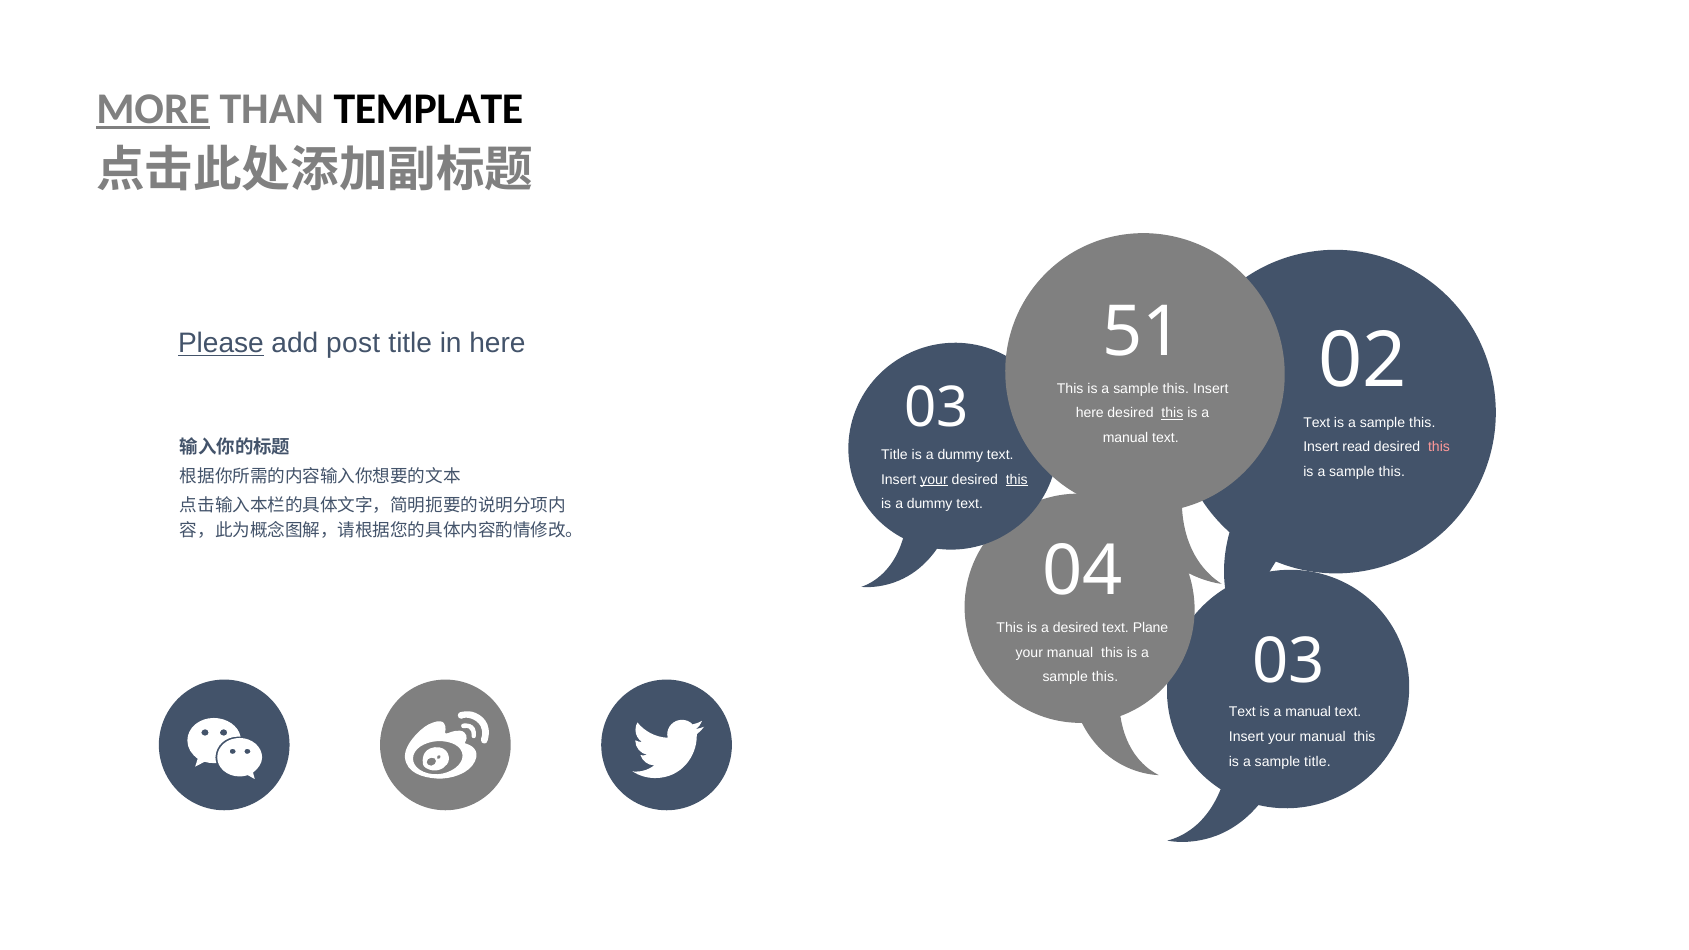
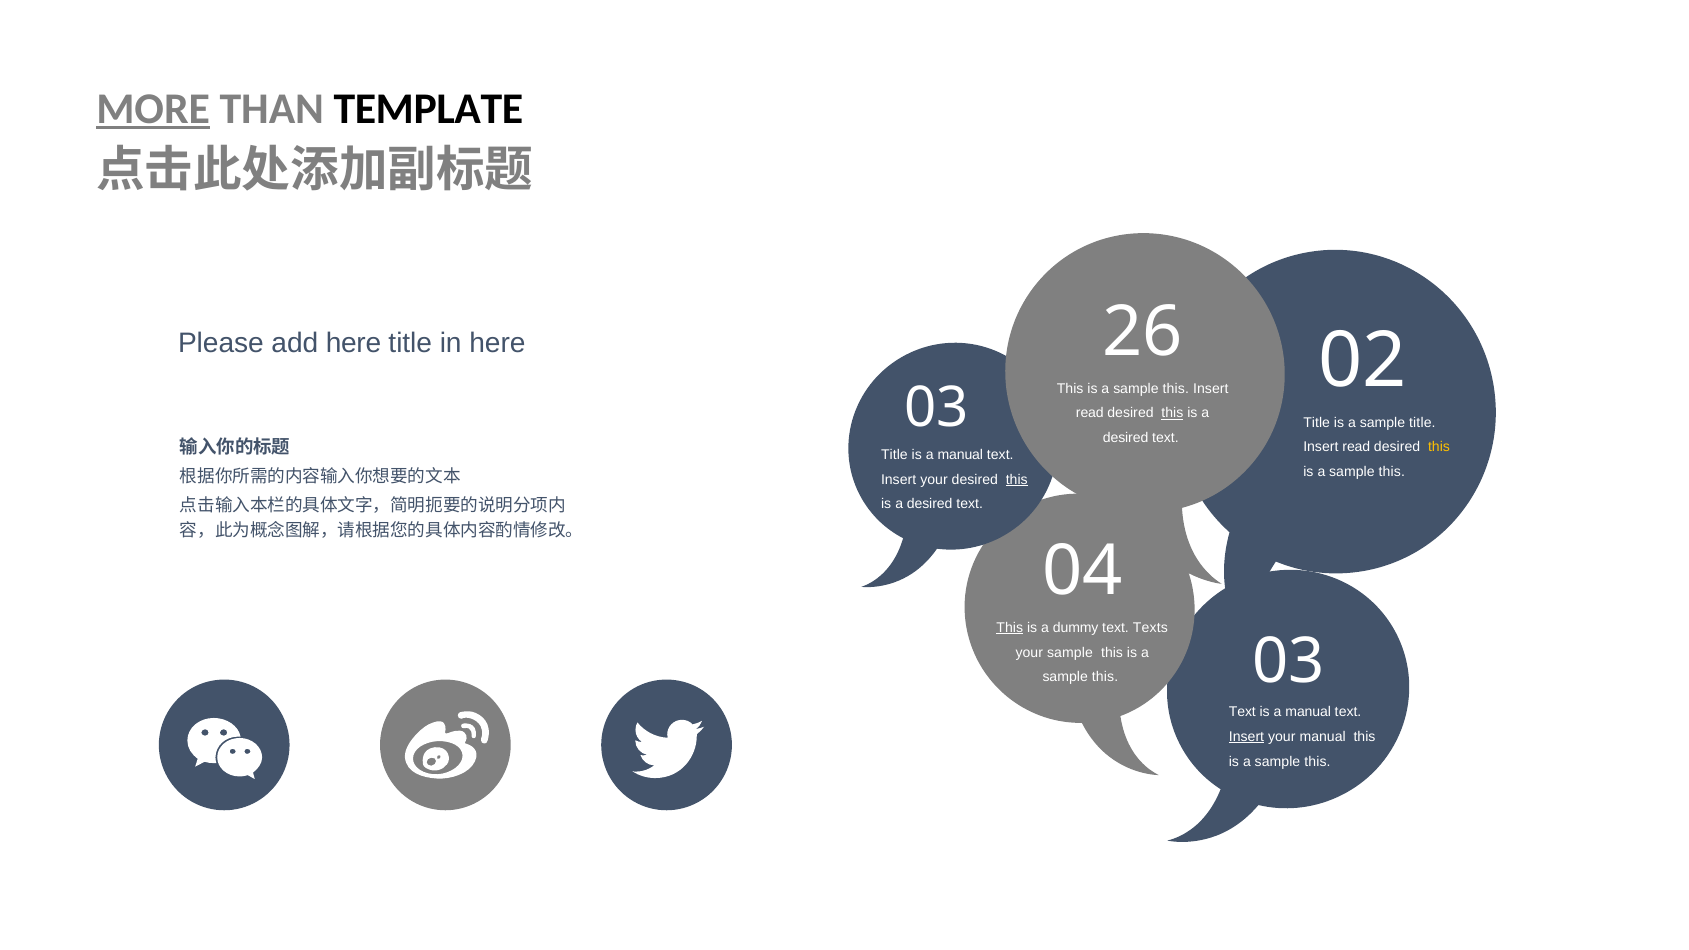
Please underline: present -> none
add post: post -> here
51: 51 -> 26
here at (1090, 413): here -> read
Text at (1317, 423): Text -> Title
this at (1422, 423): this -> title
manual at (1126, 438): manual -> desired
this at (1439, 447) colour: pink -> yellow
dummy at (960, 455): dummy -> manual
your at (934, 479) underline: present -> none
dummy at (930, 504): dummy -> desired
This at (1010, 628) underline: none -> present
a desired: desired -> dummy
Plane: Plane -> Texts
manual at (1070, 652): manual -> sample
Insert at (1247, 737) underline: none -> present
title at (1317, 761): title -> this
